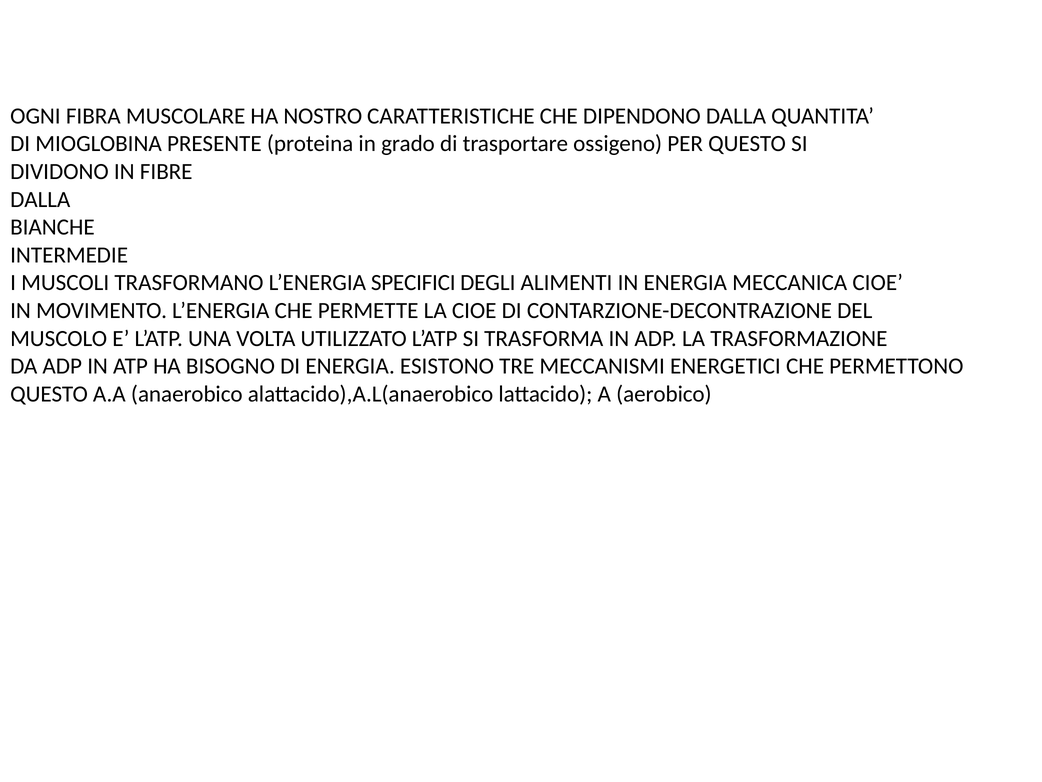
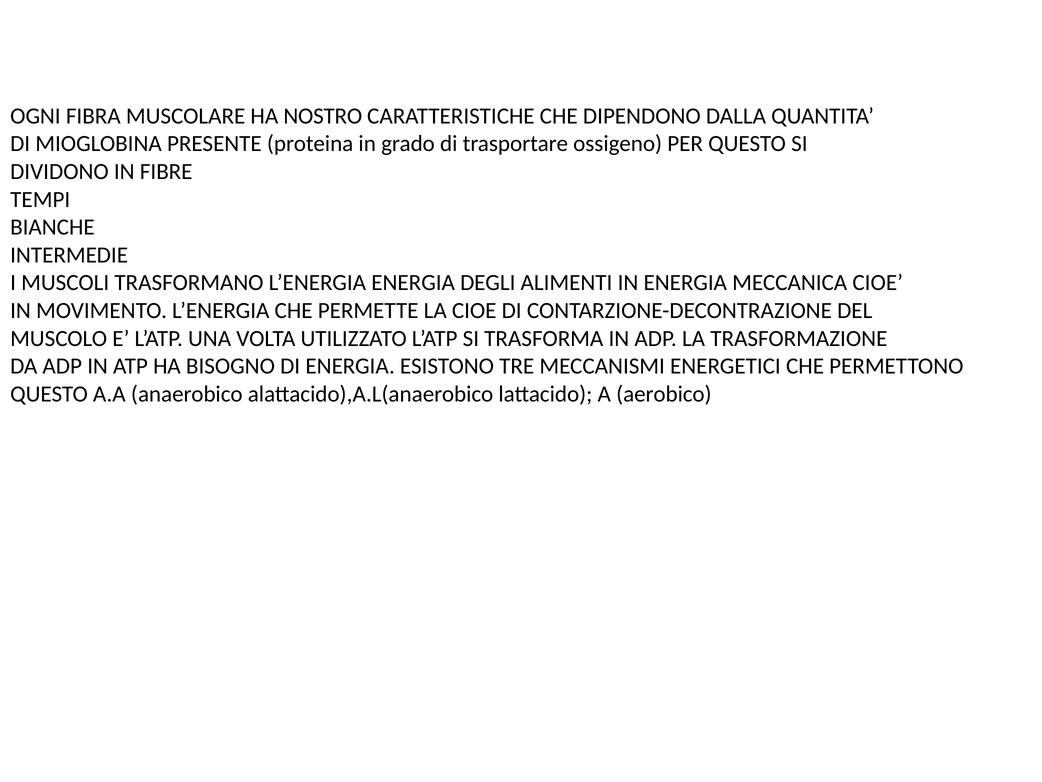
DALLA at (40, 199): DALLA -> TEMPI
L’ENERGIA SPECIFICI: SPECIFICI -> ENERGIA
